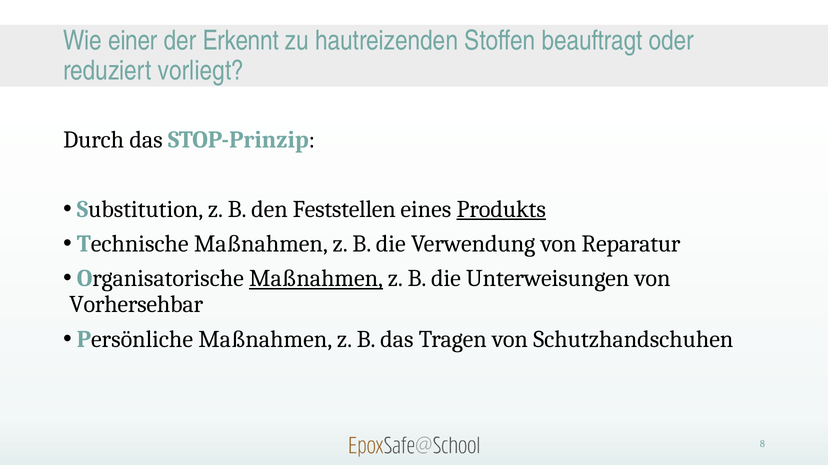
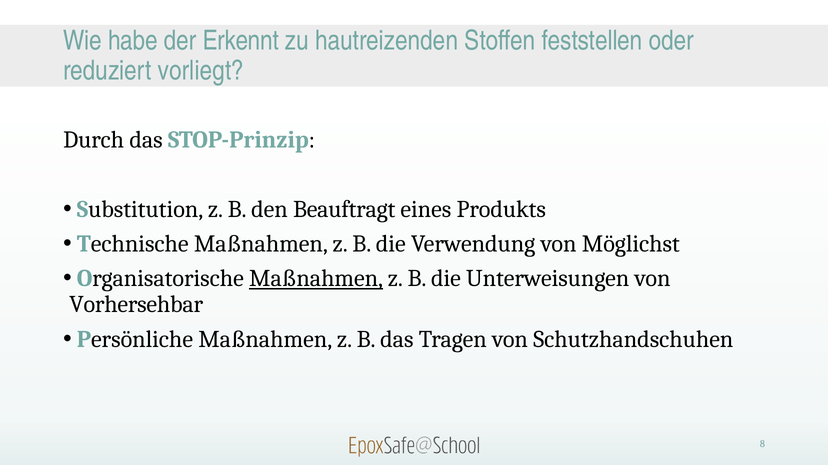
einer: einer -> habe
beauftragt: beauftragt -> feststellen
Feststellen: Feststellen -> Beauftragt
Produkts underline: present -> none
Reparatur: Reparatur -> Möglichst
